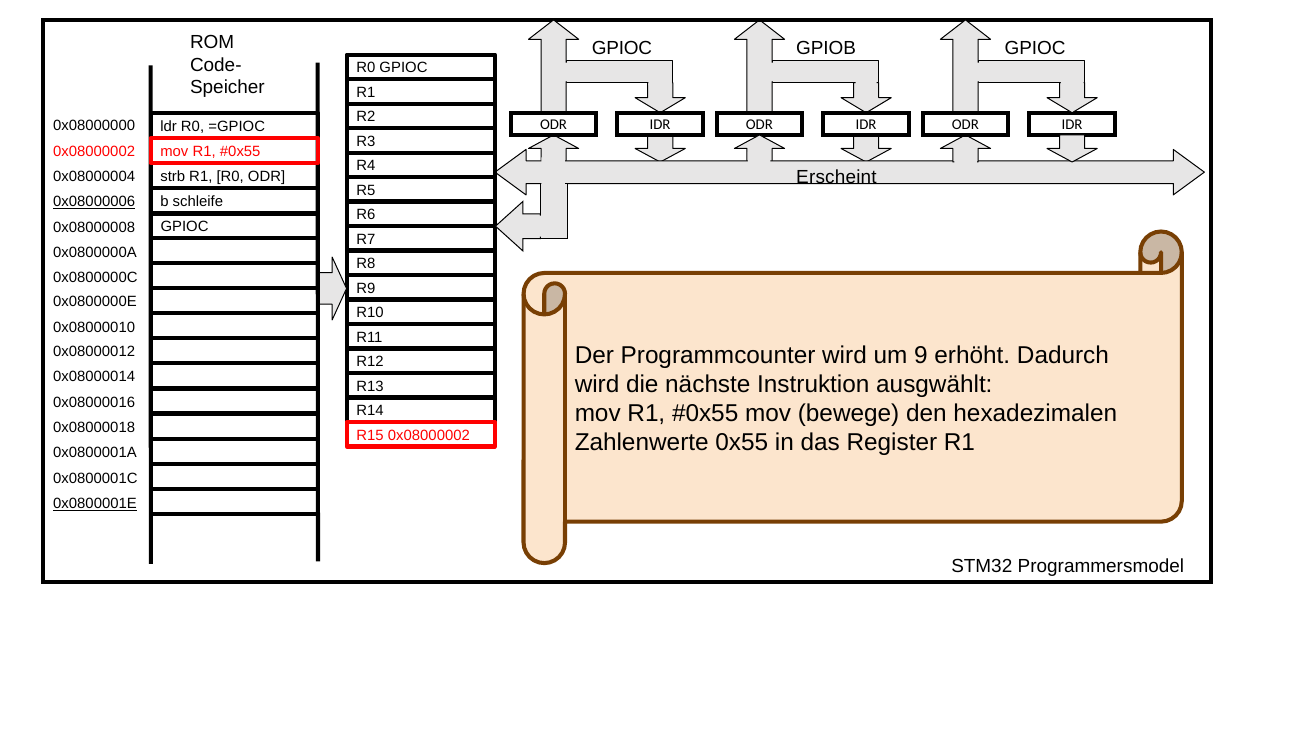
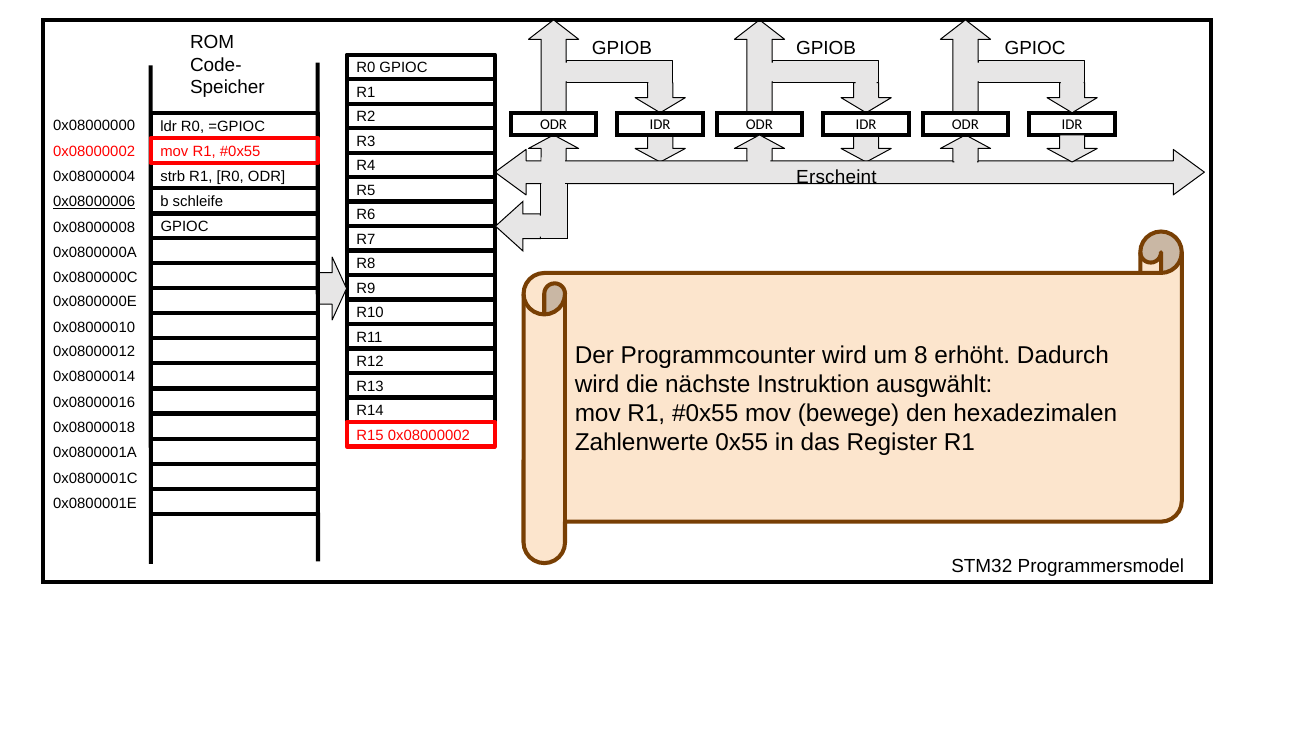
GPIOC at (622, 48): GPIOC -> GPIOB
9: 9 -> 8
0x0800001E underline: present -> none
